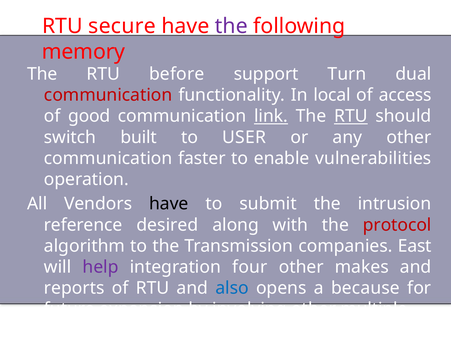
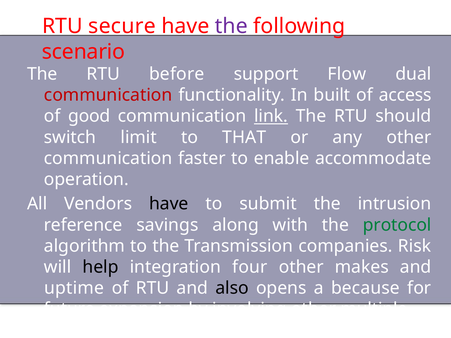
memory: memory -> scenario
Turn: Turn -> Flow
local: local -> built
RTU at (351, 116) underline: present -> none
built: built -> limit
USER: USER -> THAT
vulnerabilities: vulnerabilities -> accommodate
desired: desired -> savings
protocol colour: red -> green
East: East -> Risk
help colour: purple -> black
reports: reports -> uptime
also colour: blue -> black
